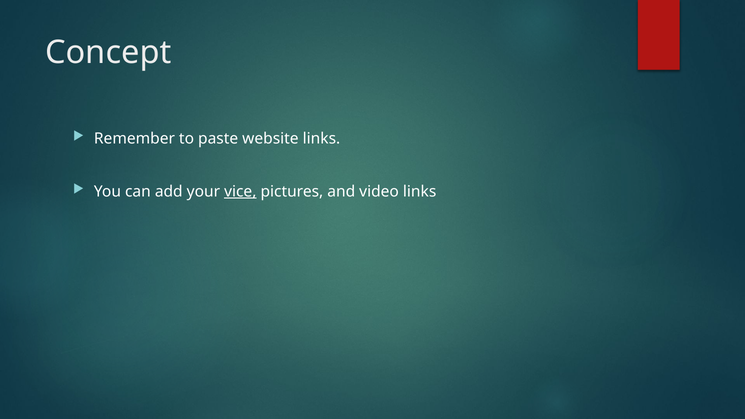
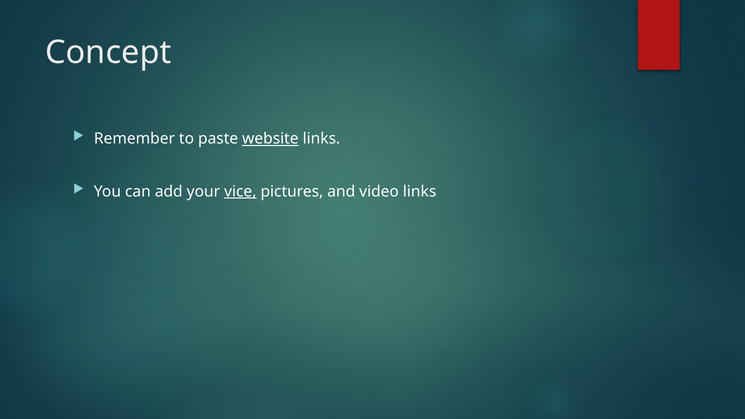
website underline: none -> present
